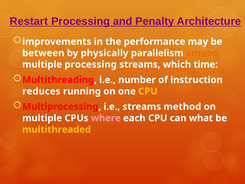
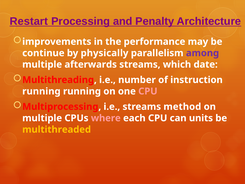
between: between -> continue
among colour: orange -> purple
multiple processing: processing -> afterwards
time: time -> date
reduces at (41, 91): reduces -> running
CPU at (148, 91) colour: yellow -> pink
what: what -> units
